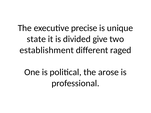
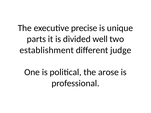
state: state -> parts
give: give -> well
raged: raged -> judge
